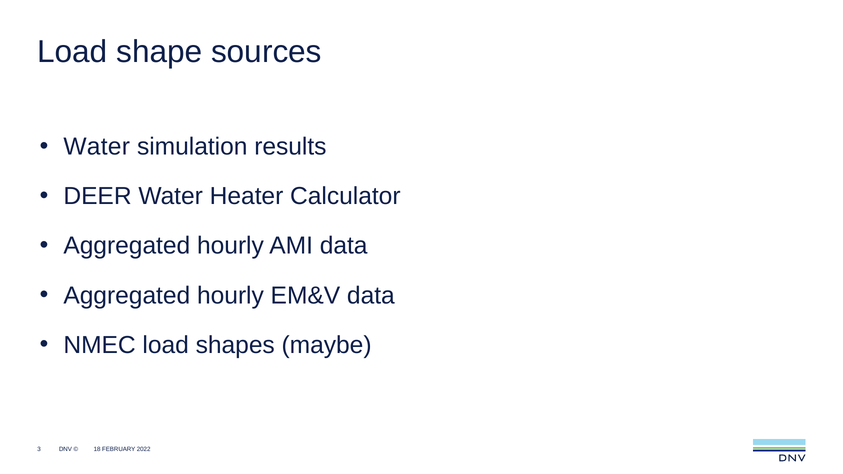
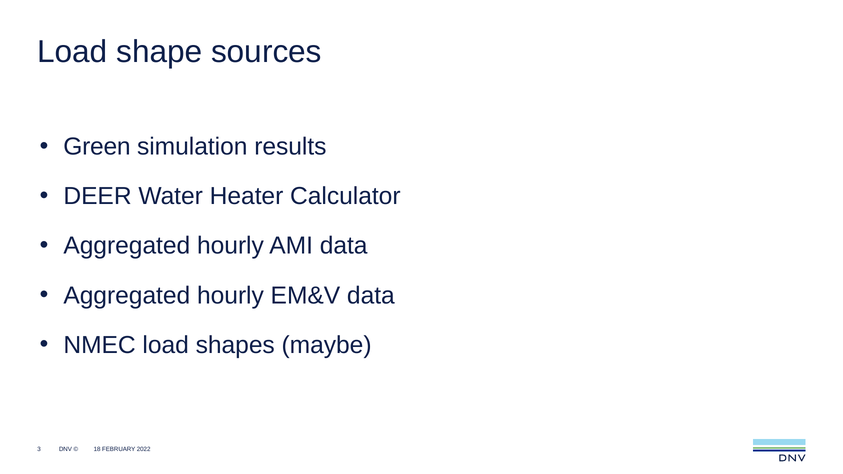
Water at (97, 147): Water -> Green
